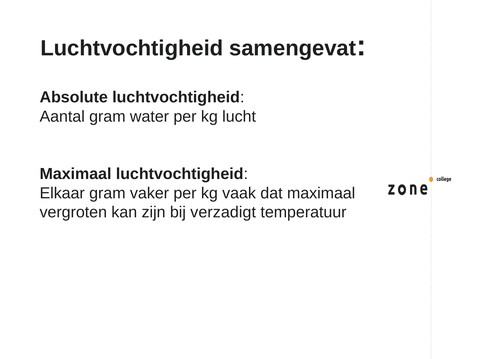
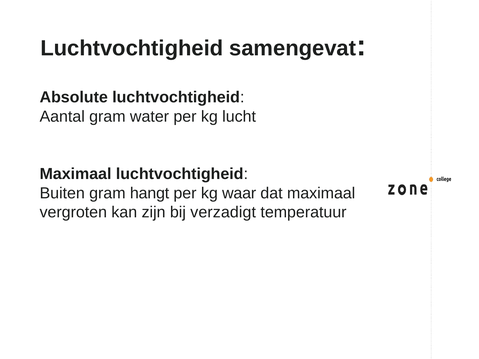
Elkaar: Elkaar -> Buiten
vaker: vaker -> hangt
vaak: vaak -> waar
